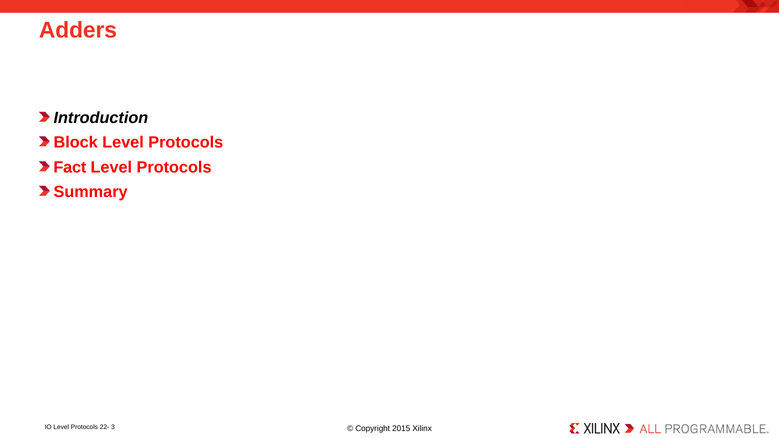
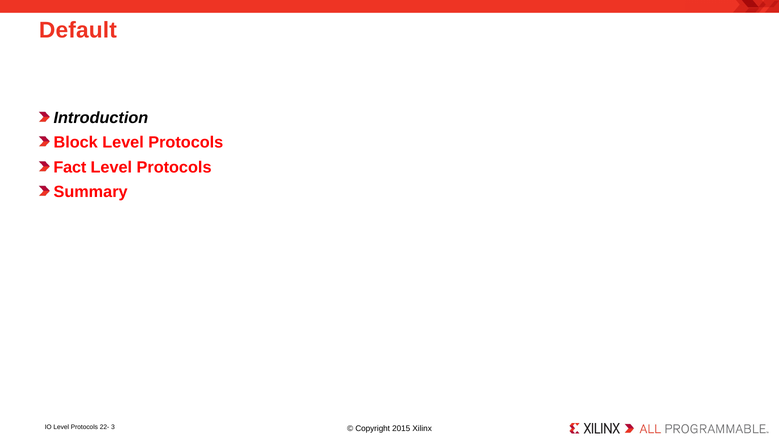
Adders: Adders -> Default
